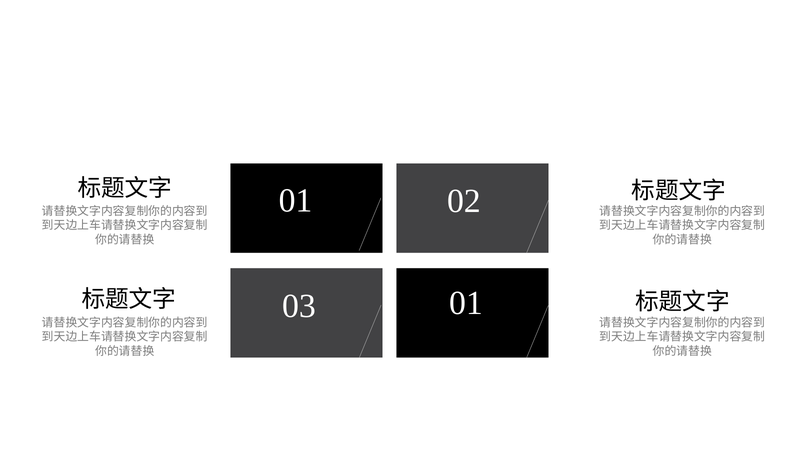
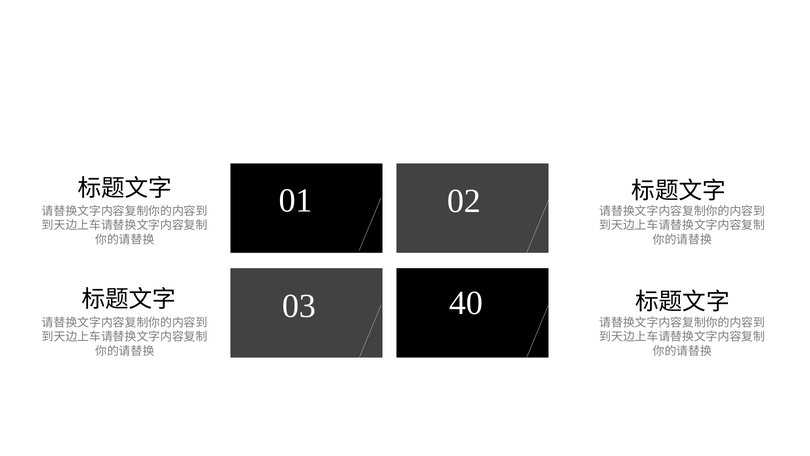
03 01: 01 -> 40
